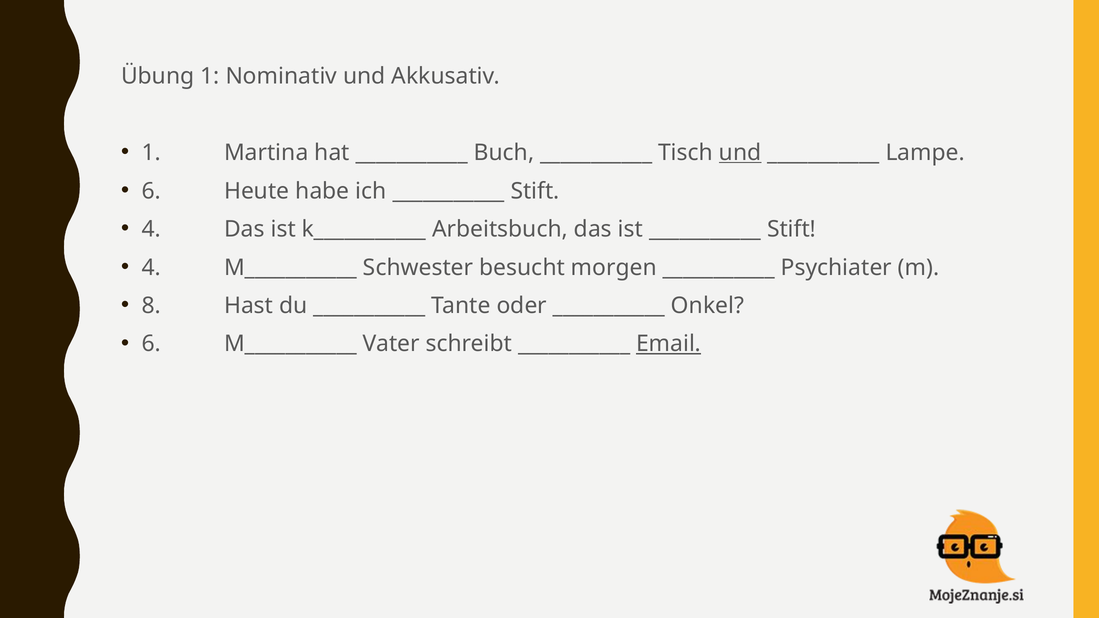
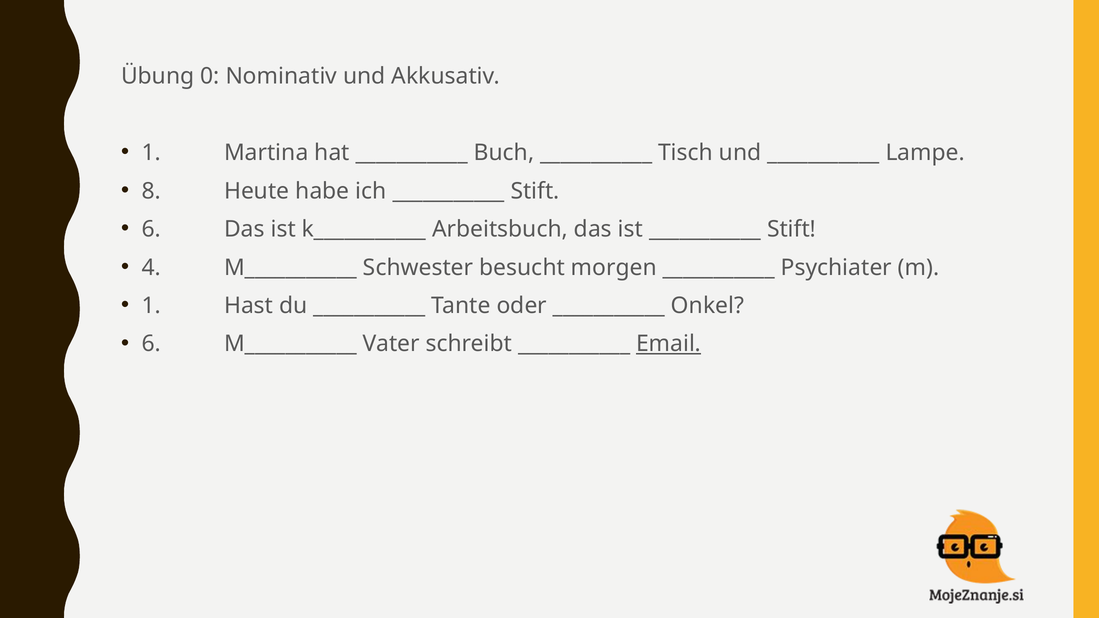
Übung 1: 1 -> 0
und at (740, 153) underline: present -> none
6 at (151, 191): 6 -> 8
4 at (151, 229): 4 -> 6
8 at (151, 306): 8 -> 1
